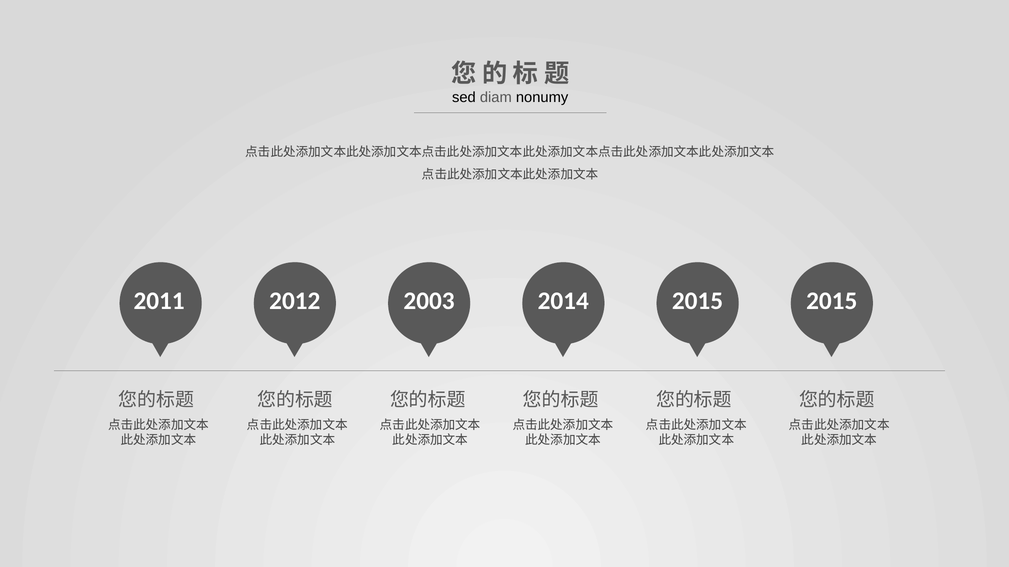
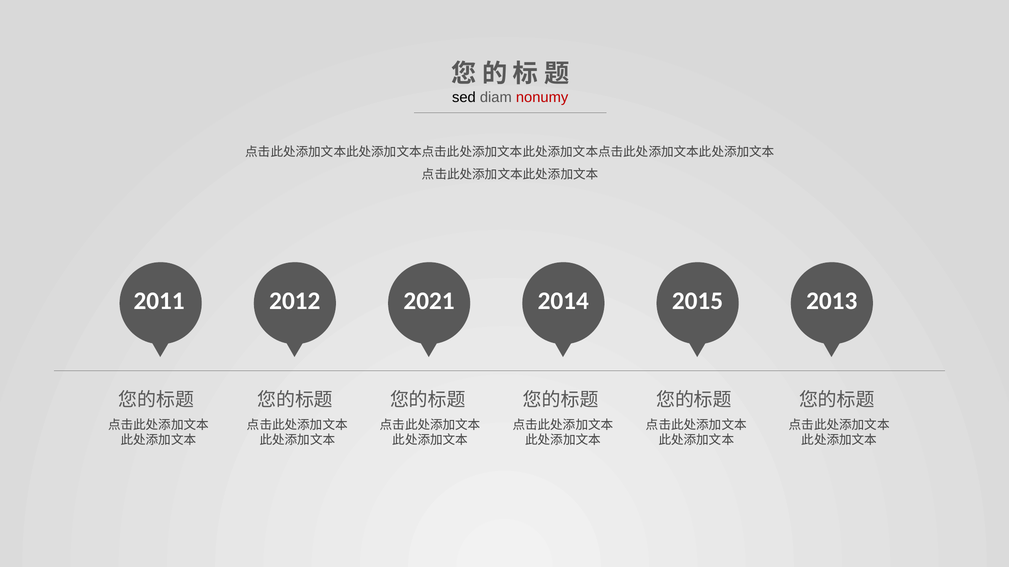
nonumy colour: black -> red
2003: 2003 -> 2021
2015 2015: 2015 -> 2013
